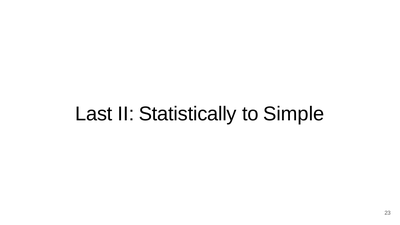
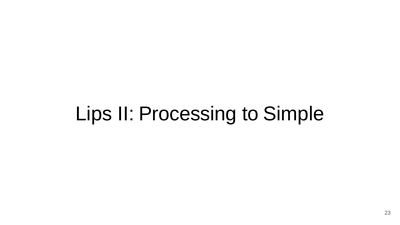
Last: Last -> Lips
Statistically: Statistically -> Processing
